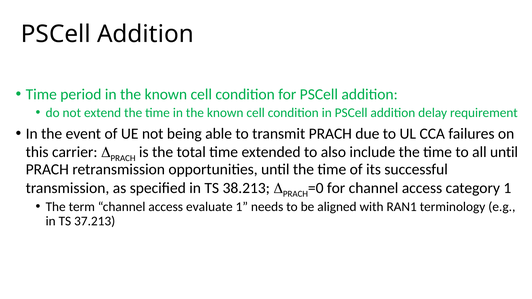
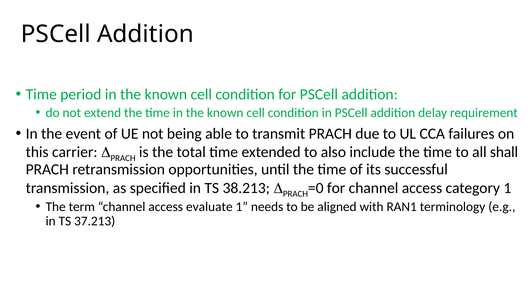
all until: until -> shall
